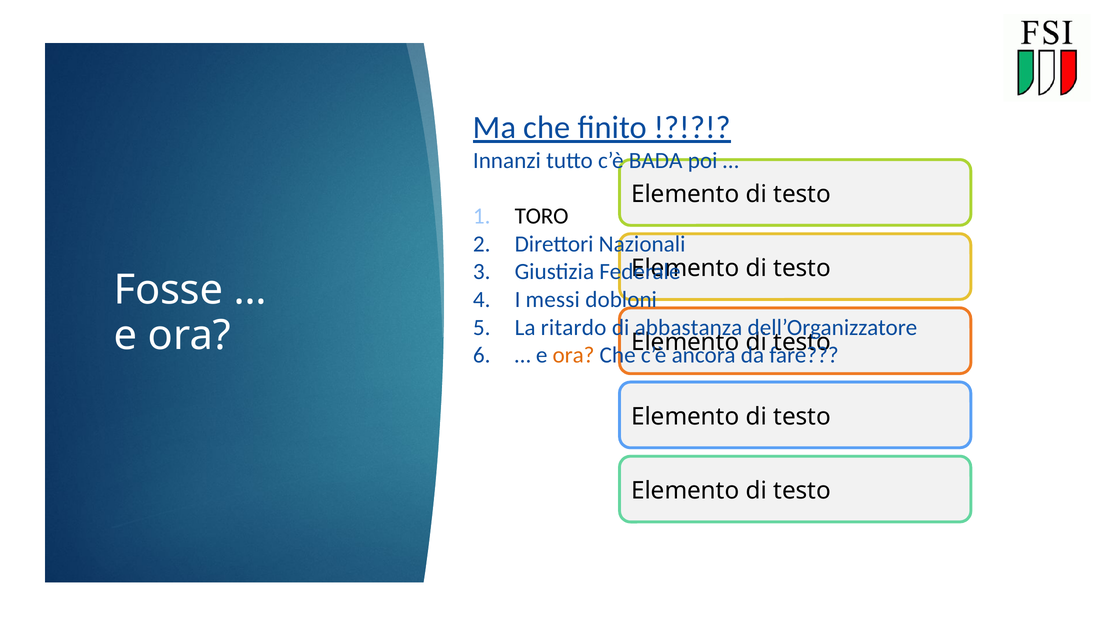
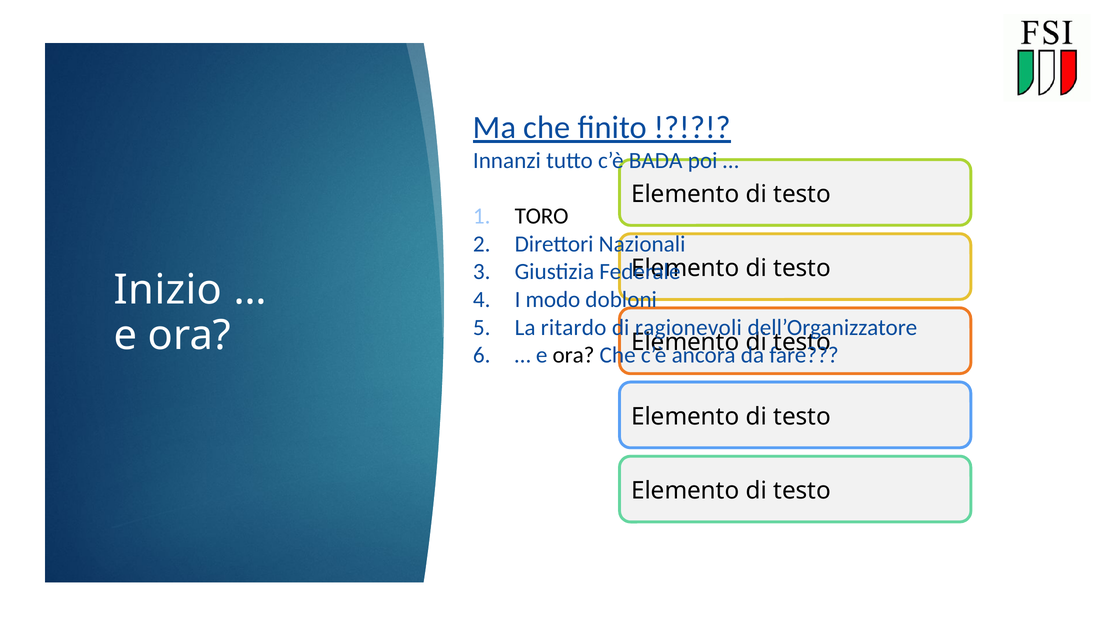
Fosse: Fosse -> Inizio
messi: messi -> modo
abbastanza: abbastanza -> ragionevoli
ora at (574, 355) colour: orange -> black
